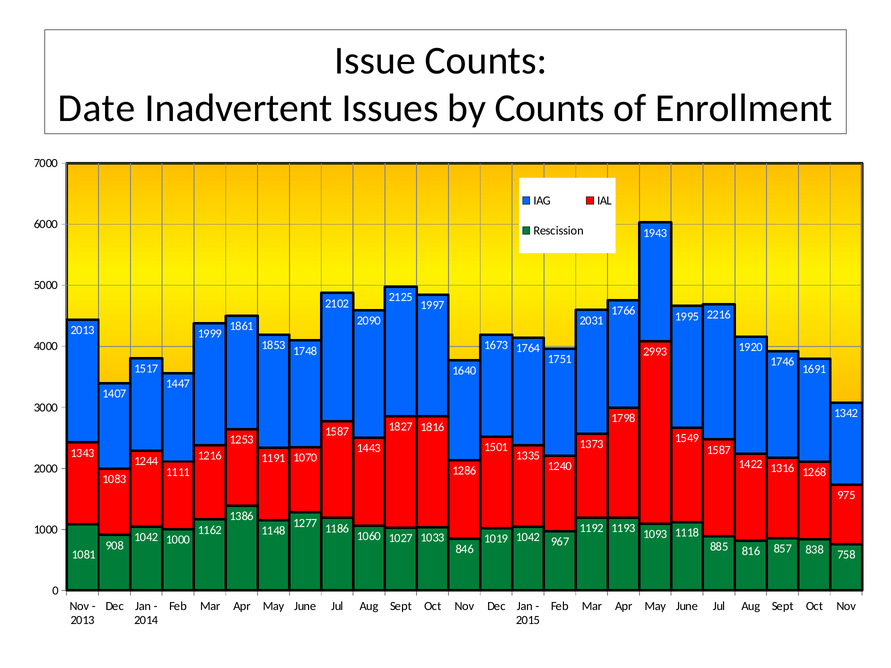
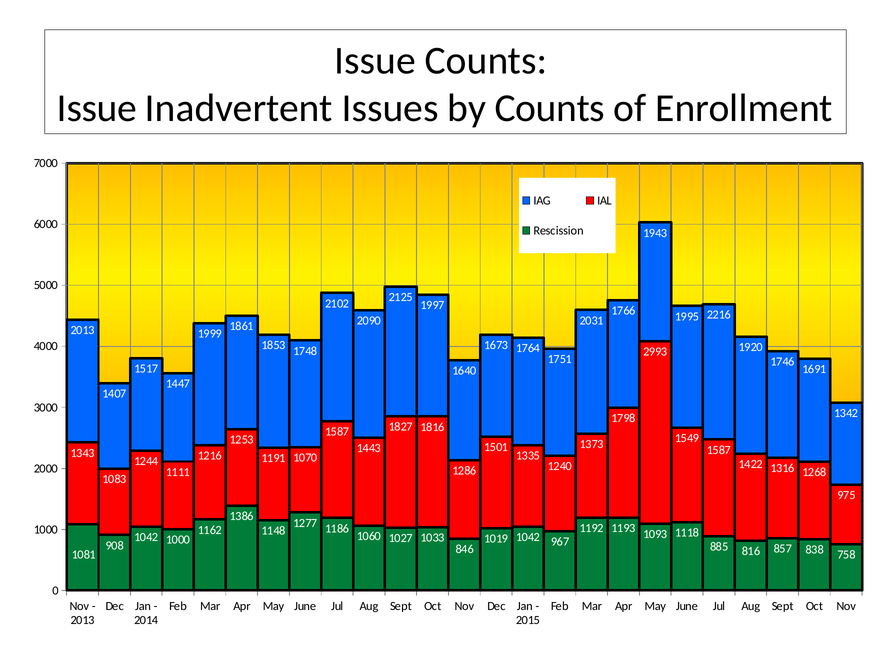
Date at (96, 108): Date -> Issue
